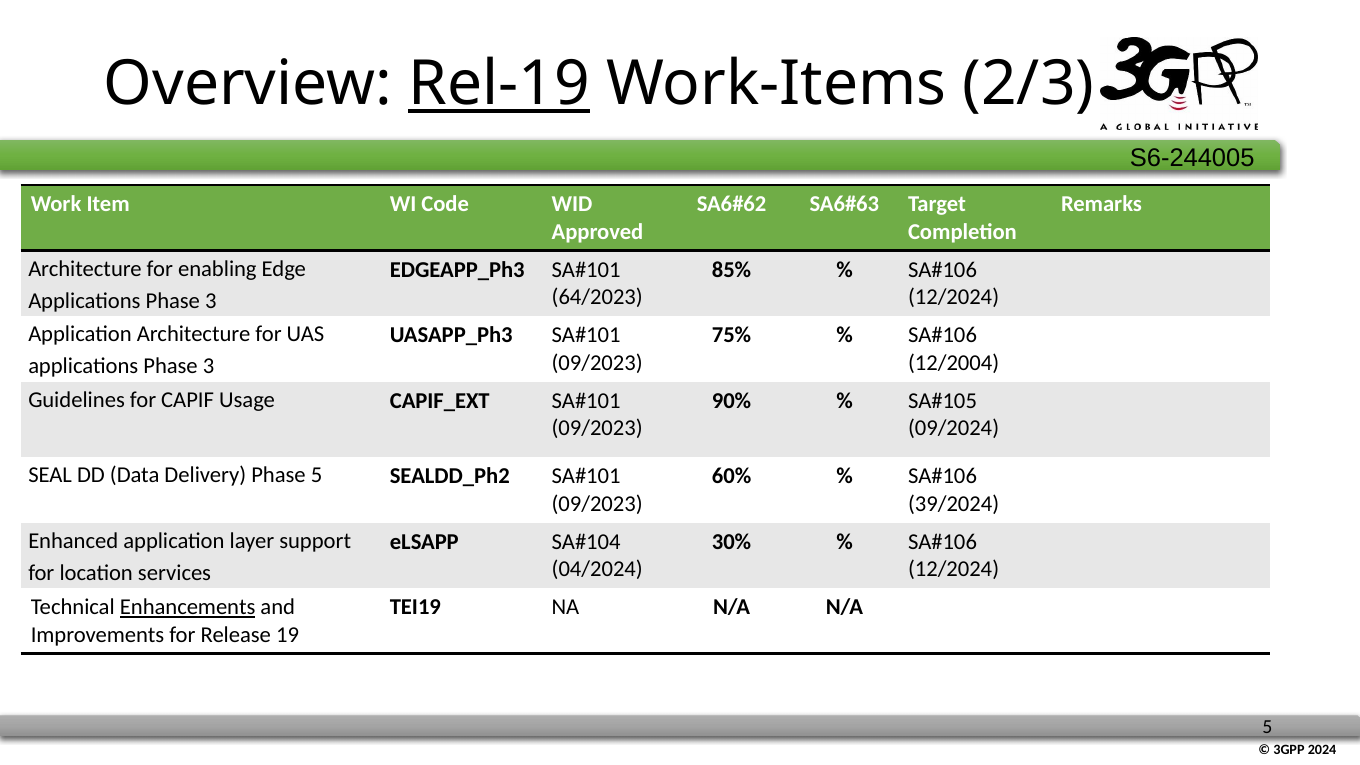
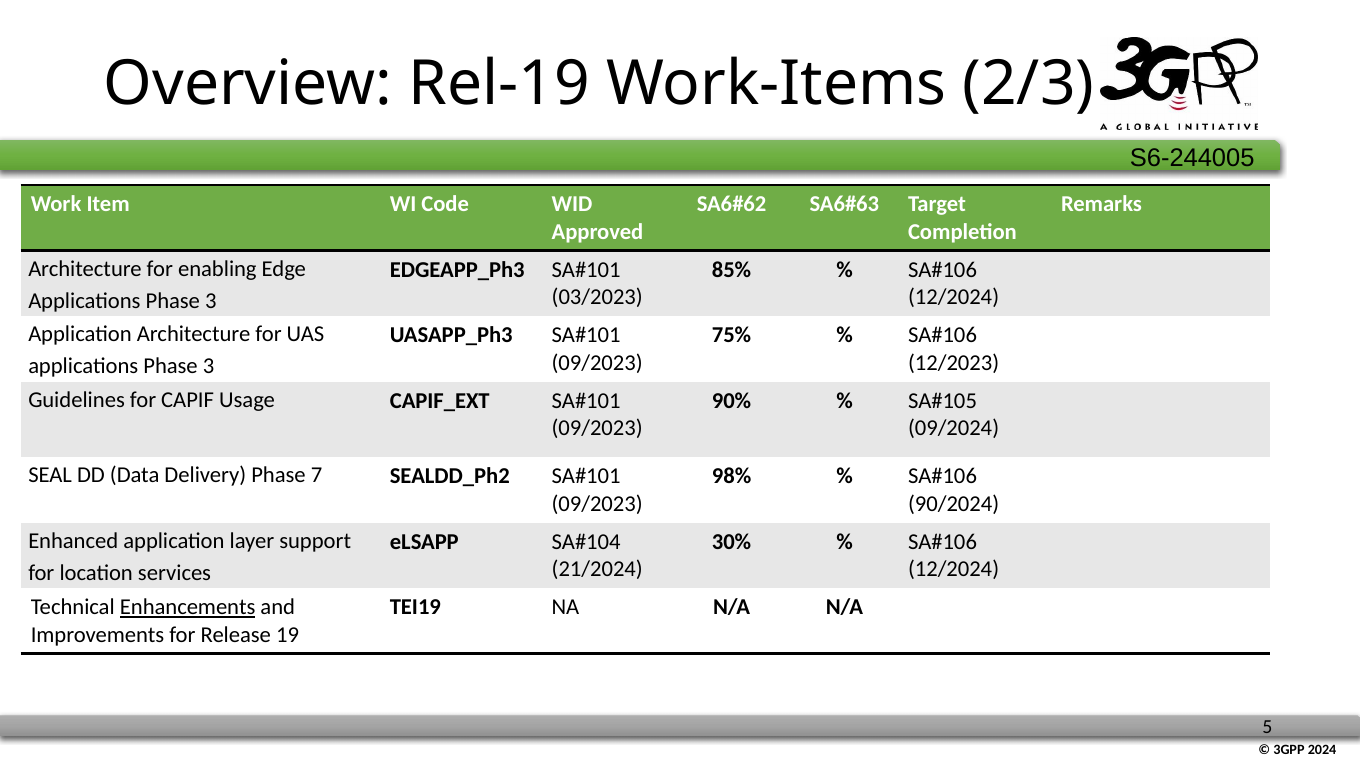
Rel-19 underline: present -> none
64/2023: 64/2023 -> 03/2023
12/2004: 12/2004 -> 12/2023
Phase 5: 5 -> 7
60%: 60% -> 98%
39/2024: 39/2024 -> 90/2024
04/2024: 04/2024 -> 21/2024
